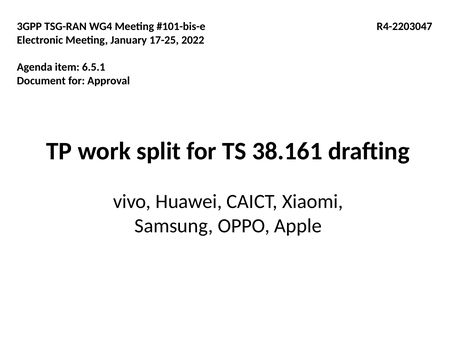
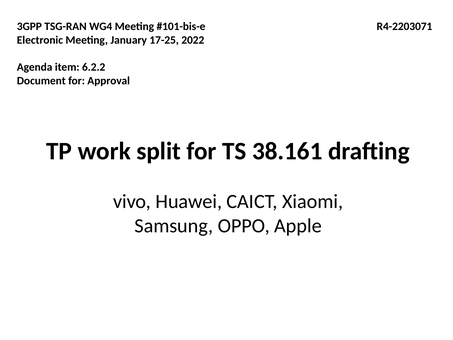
R4-2203047: R4-2203047 -> R4-2203071
6.5.1: 6.5.1 -> 6.2.2
